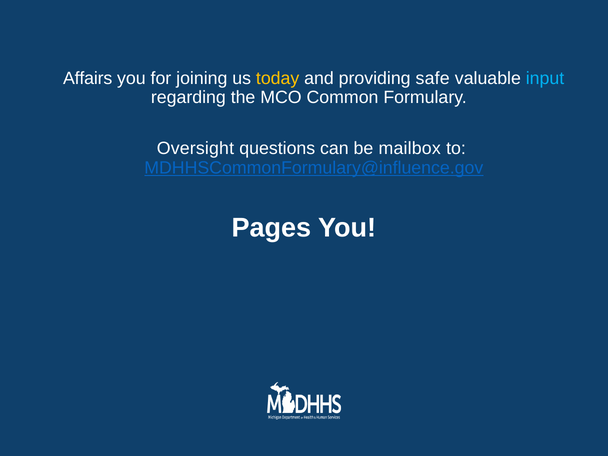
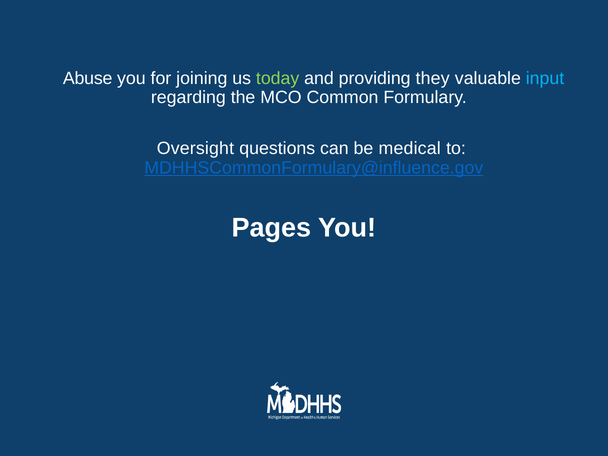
Affairs: Affairs -> Abuse
today colour: yellow -> light green
safe: safe -> they
mailbox: mailbox -> medical
